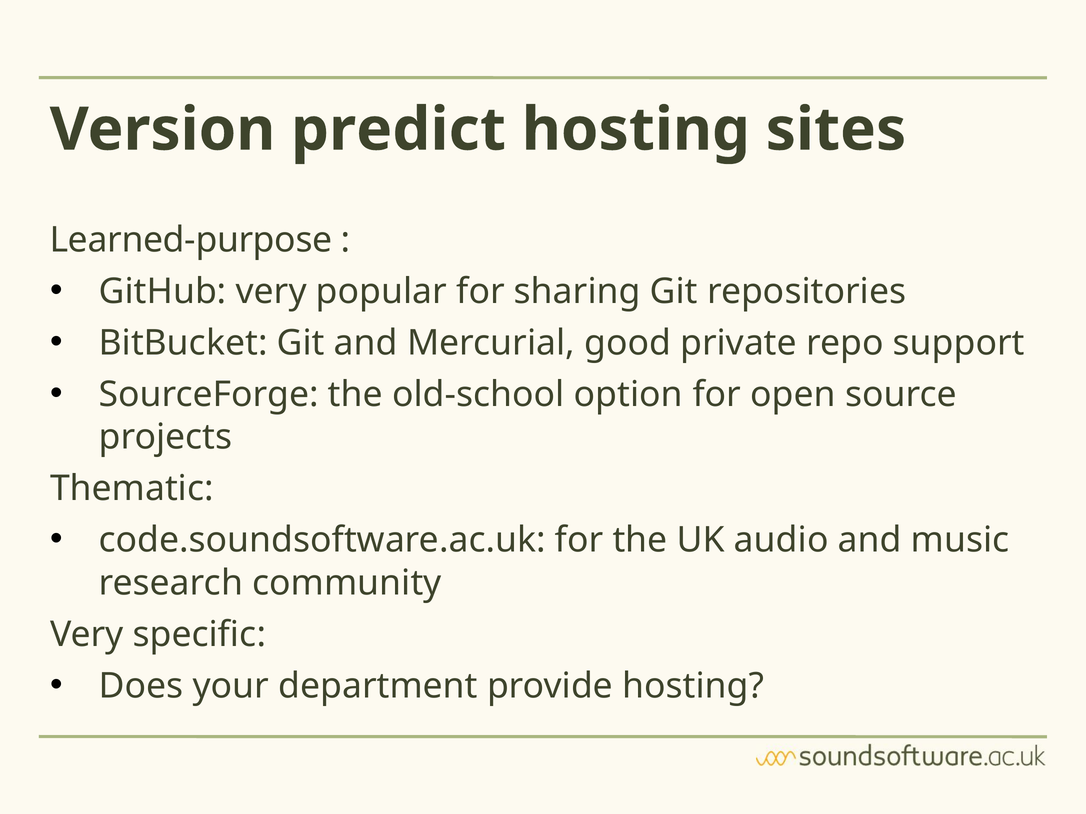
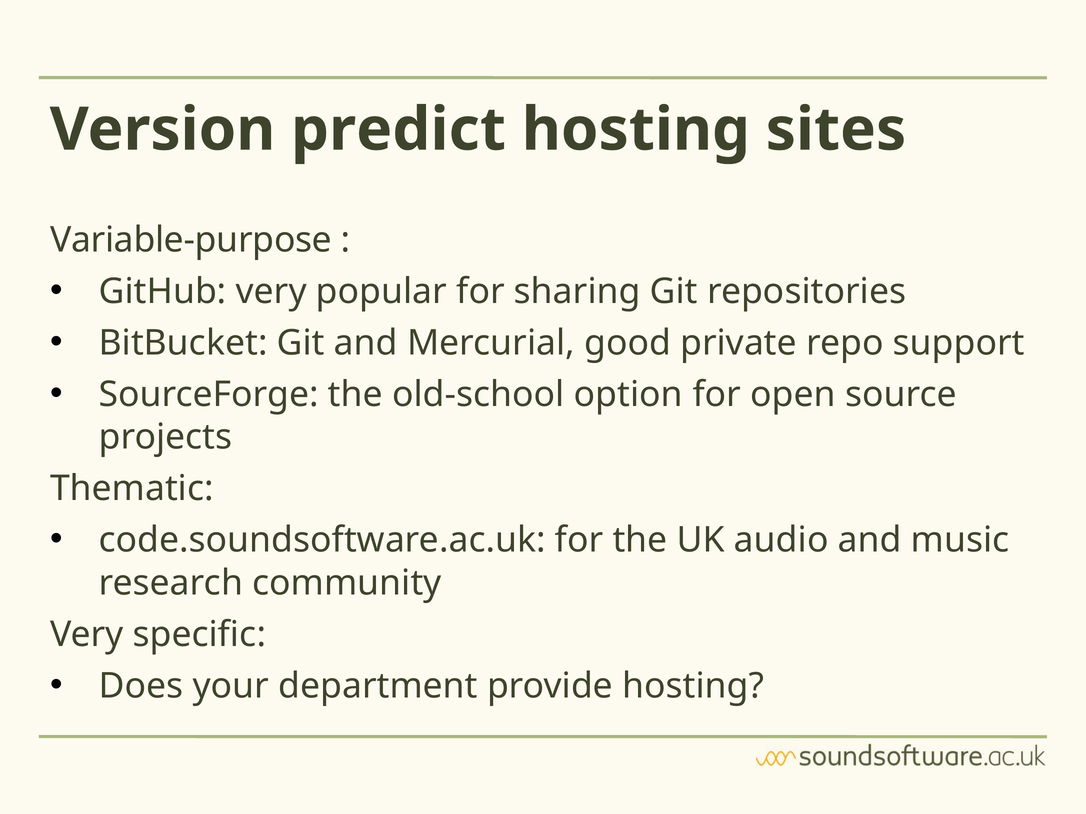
Learned-purpose: Learned-purpose -> Variable-purpose
